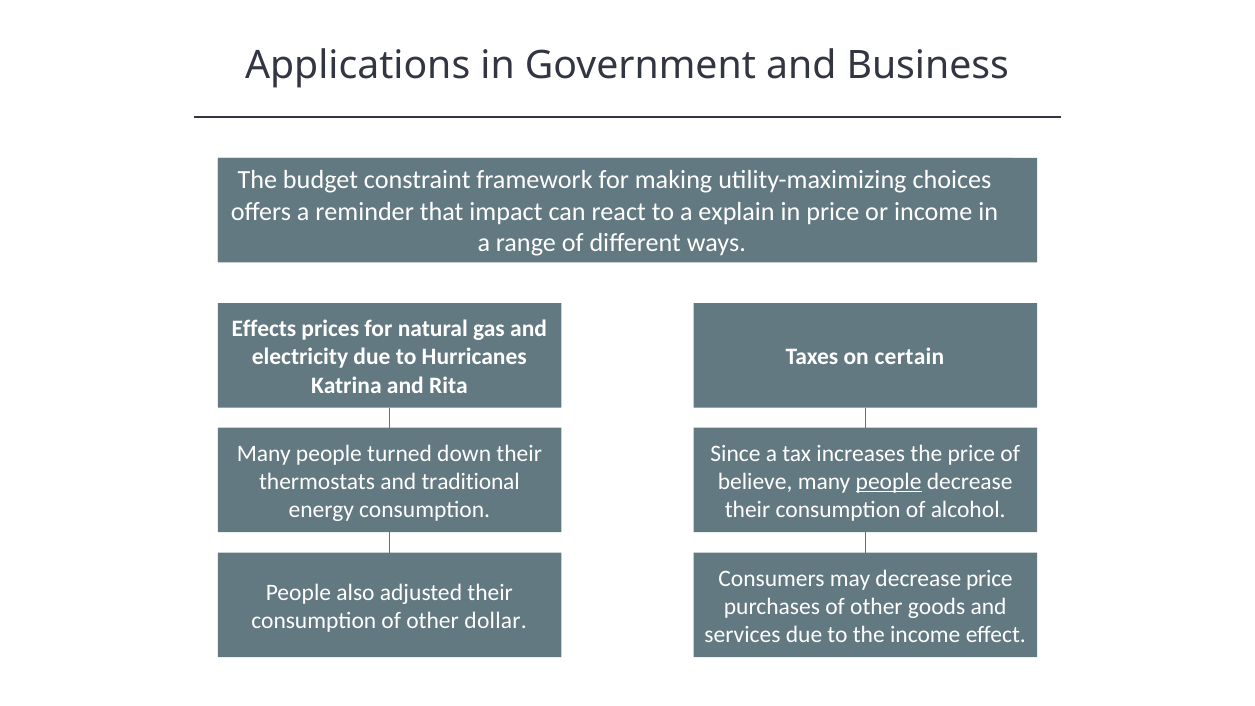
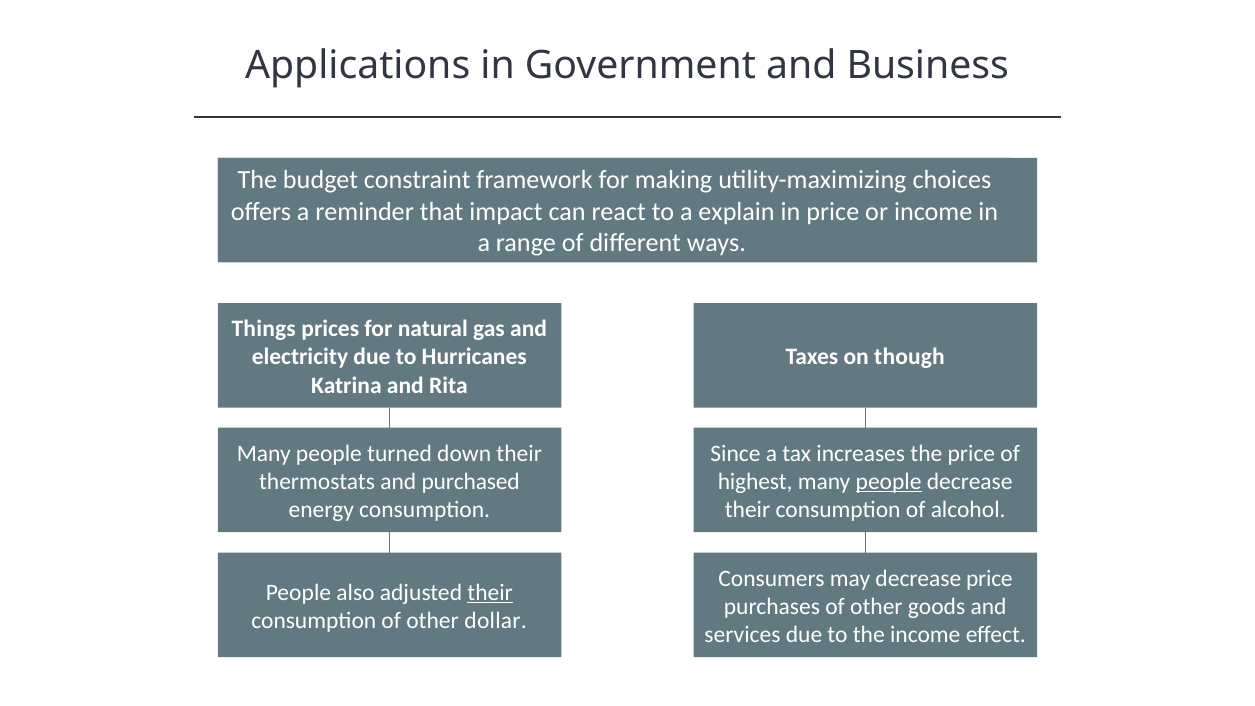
Effects: Effects -> Things
certain: certain -> though
traditional: traditional -> purchased
believe: believe -> highest
their at (490, 592) underline: none -> present
